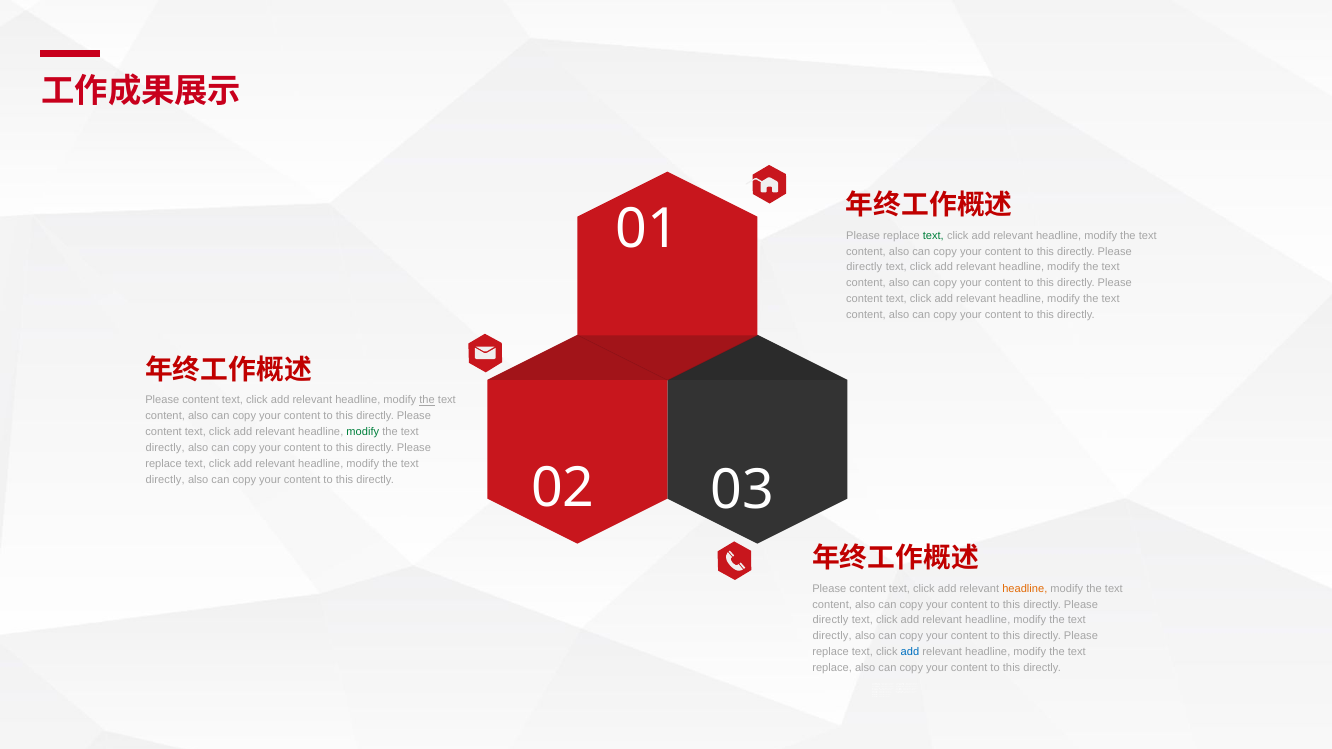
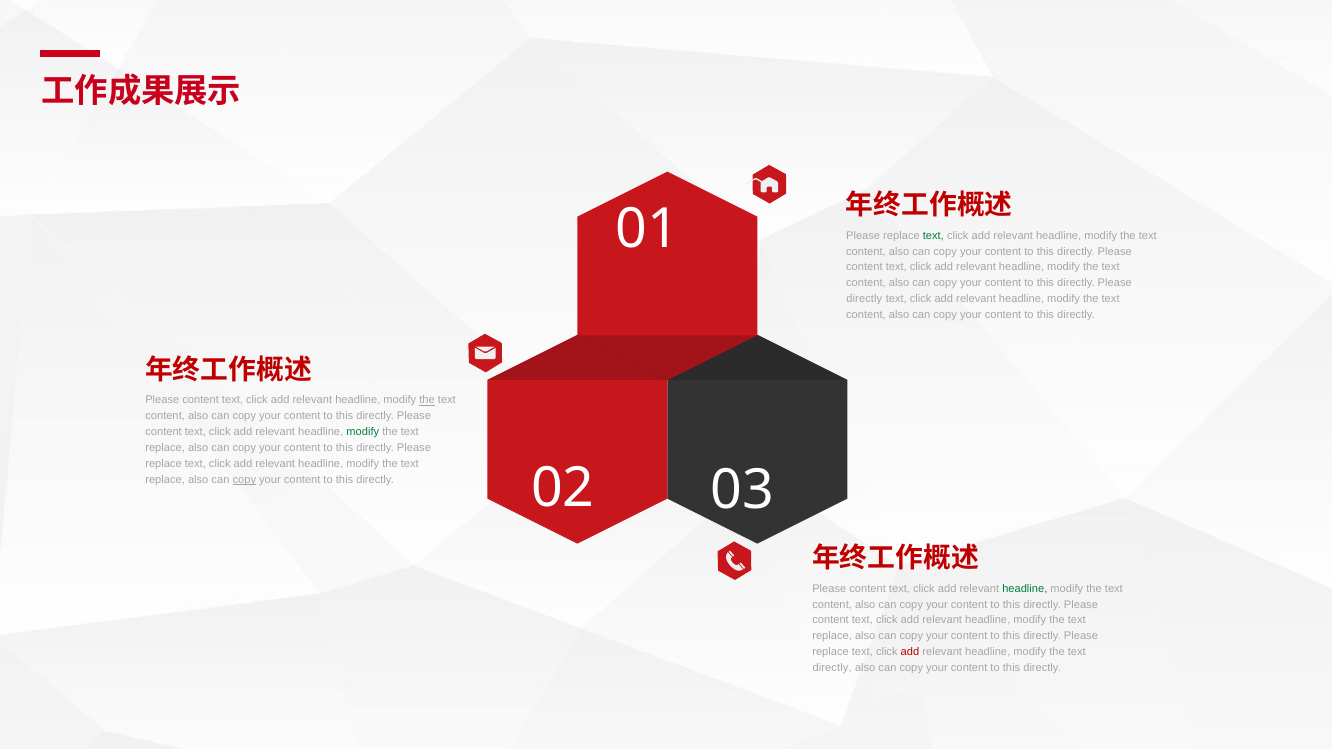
directly at (864, 267): directly -> content
content at (864, 299): content -> directly
directly at (165, 448): directly -> replace
directly at (165, 480): directly -> replace
copy at (244, 480) underline: none -> present
headline at (1025, 589) colour: orange -> green
directly at (831, 621): directly -> content
directly at (832, 636): directly -> replace
add at (910, 652) colour: blue -> red
replace at (832, 668): replace -> directly
